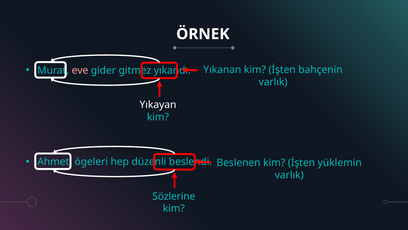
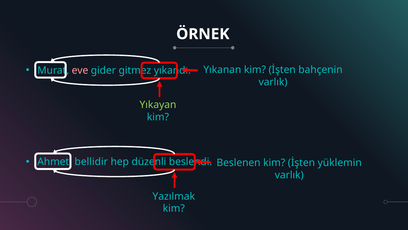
Yıkayan colour: white -> light green
ögeleri: ögeleri -> bellidir
Sözlerine: Sözlerine -> Yazılmak
